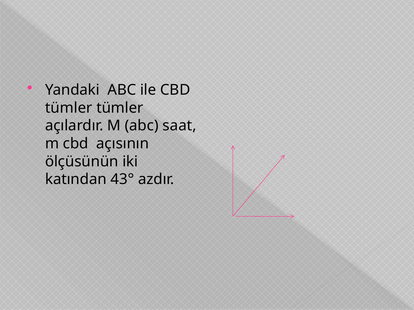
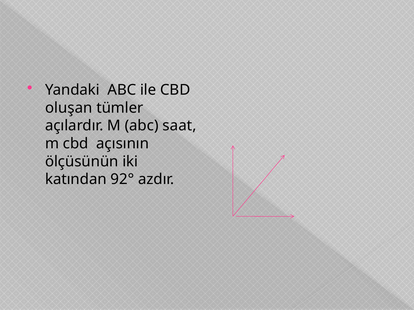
tümler at (69, 108): tümler -> oluşan
43°: 43° -> 92°
